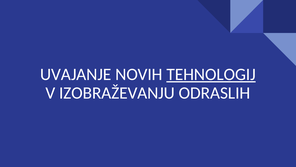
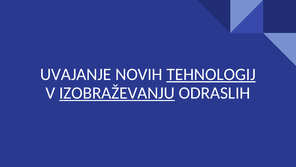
IZOBRAŽEVANJU underline: none -> present
